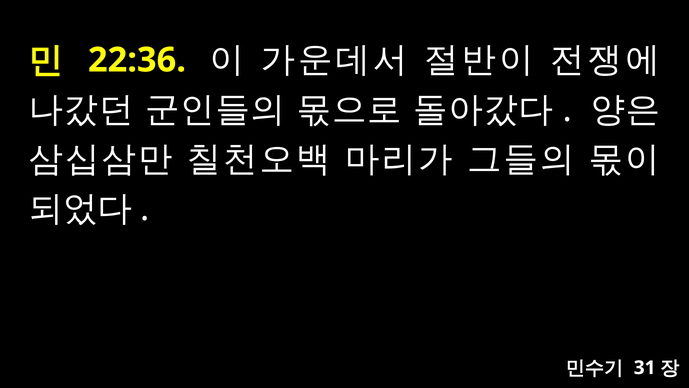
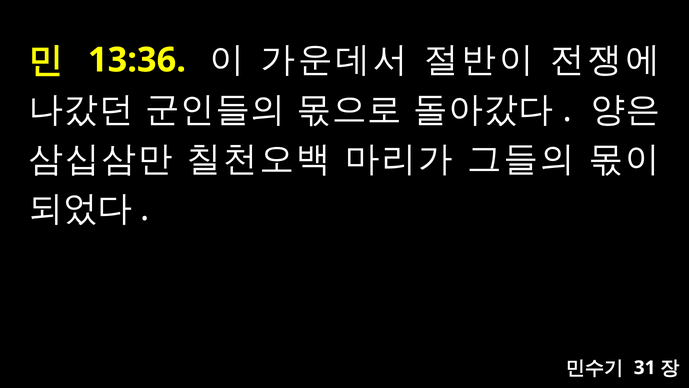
22:36: 22:36 -> 13:36
